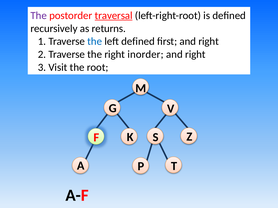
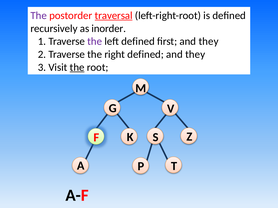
returns: returns -> inorder
the at (95, 42) colour: blue -> purple
first and right: right -> they
right inorder: inorder -> defined
right at (195, 54): right -> they
the at (77, 67) underline: none -> present
